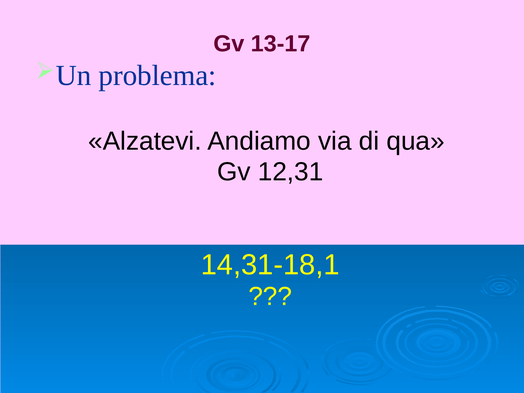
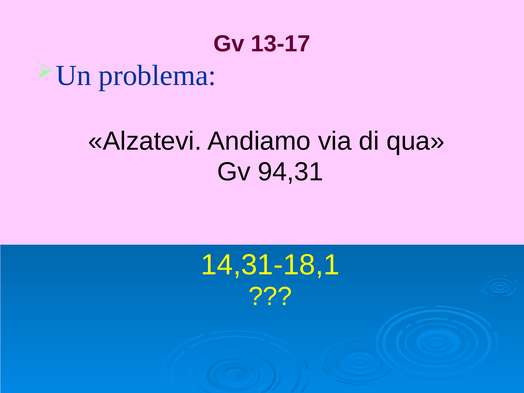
12,31: 12,31 -> 94,31
